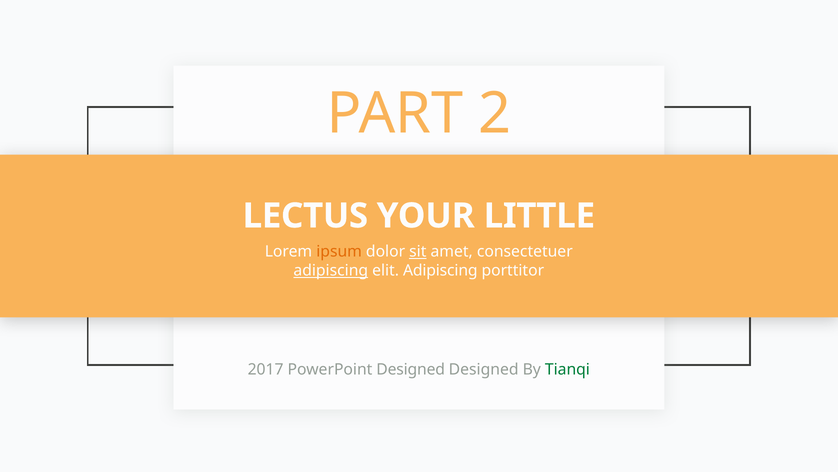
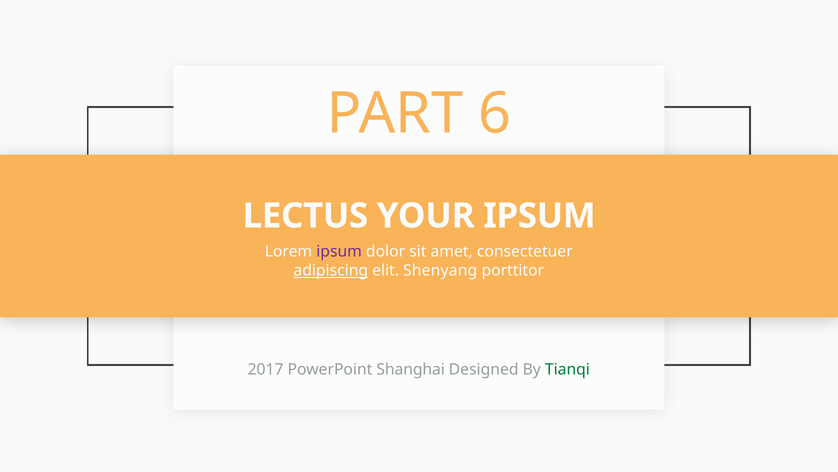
2: 2 -> 6
YOUR LITTLE: LITTLE -> IPSUM
ipsum at (339, 251) colour: orange -> purple
sit underline: present -> none
elit Adipiscing: Adipiscing -> Shenyang
PowerPoint Designed: Designed -> Shanghai
